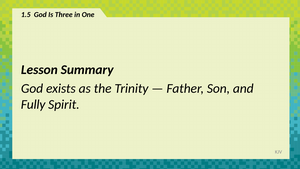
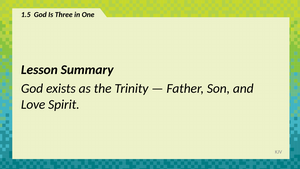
Fully: Fully -> Love
